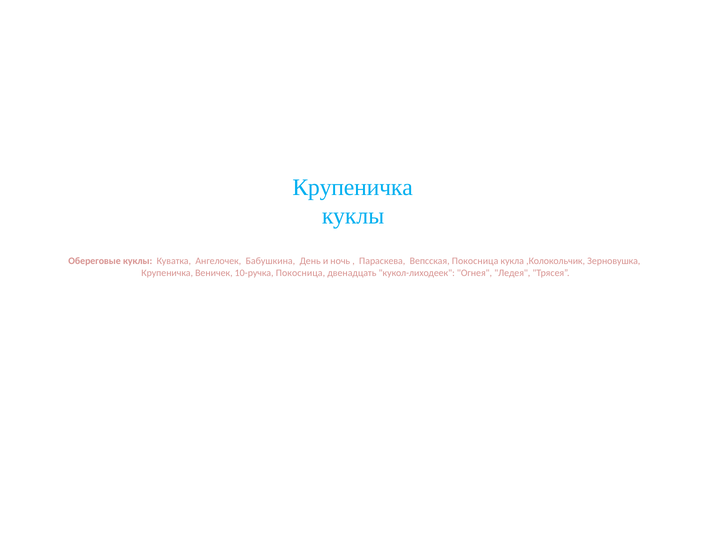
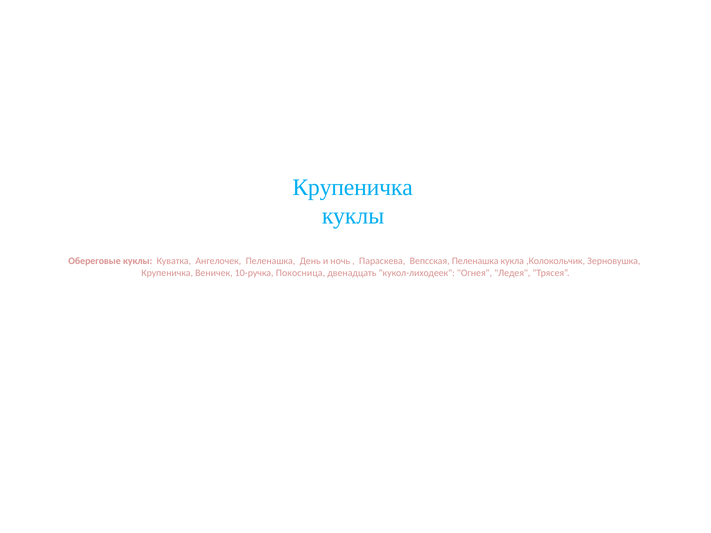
Ангелочек Бабушкина: Бабушкина -> Пеленашка
Вепсская Покосница: Покосница -> Пеленашка
